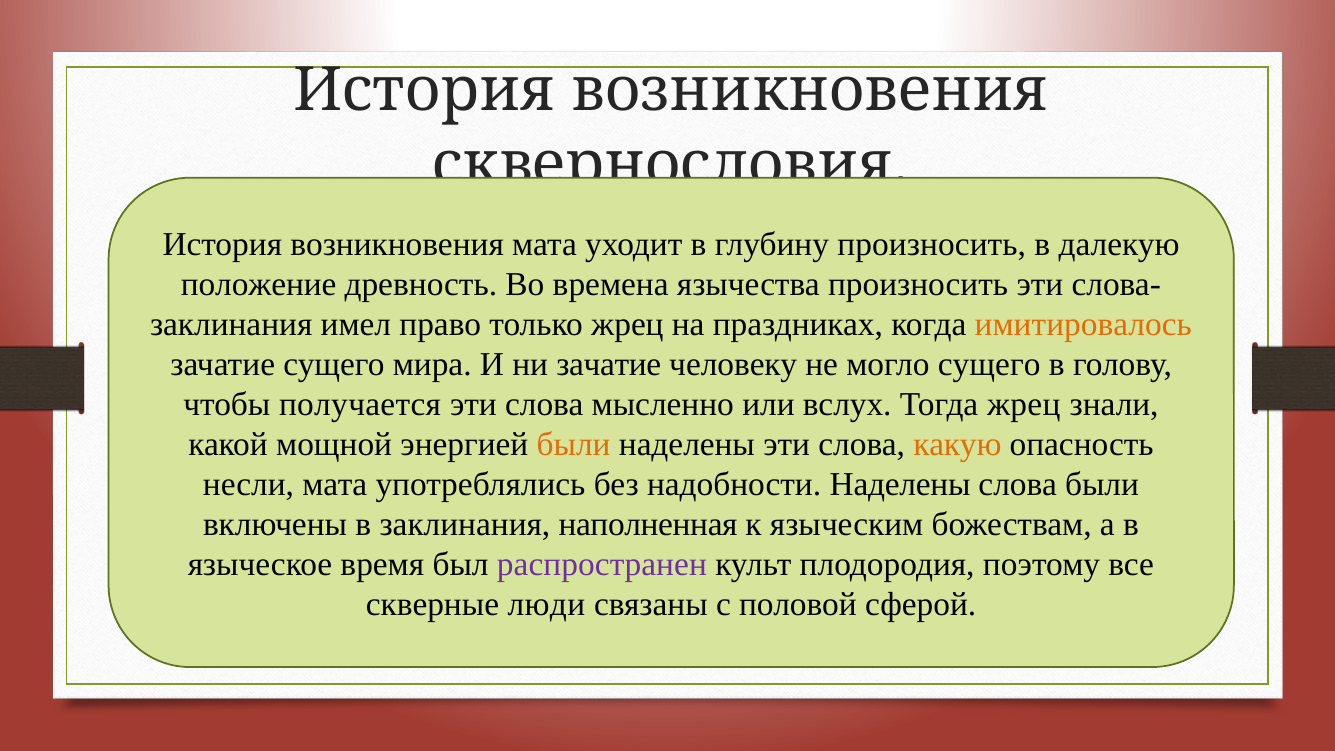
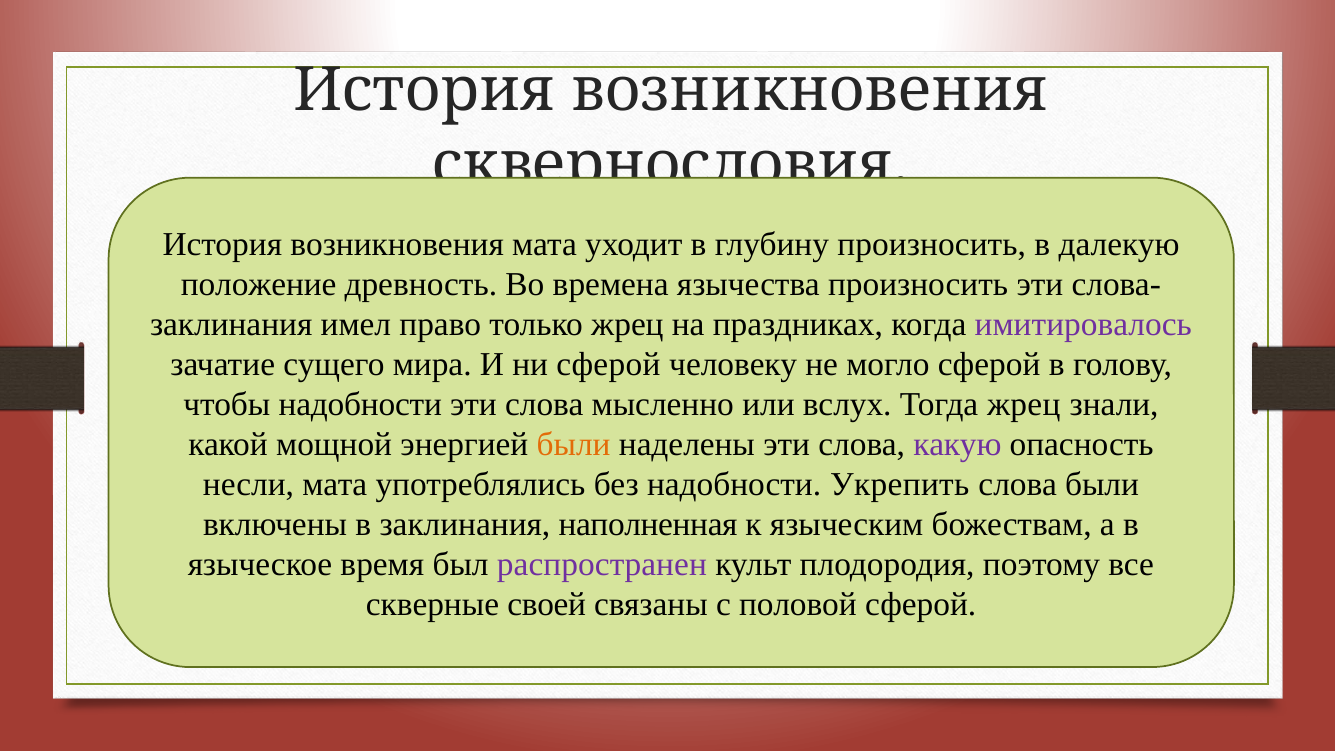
имитировалось colour: orange -> purple
ни зачатие: зачатие -> сферой
могло сущего: сущего -> сферой
чтобы получается: получается -> надобности
какую colour: orange -> purple
надобности Наделены: Наделены -> Укрепить
люди: люди -> своей
